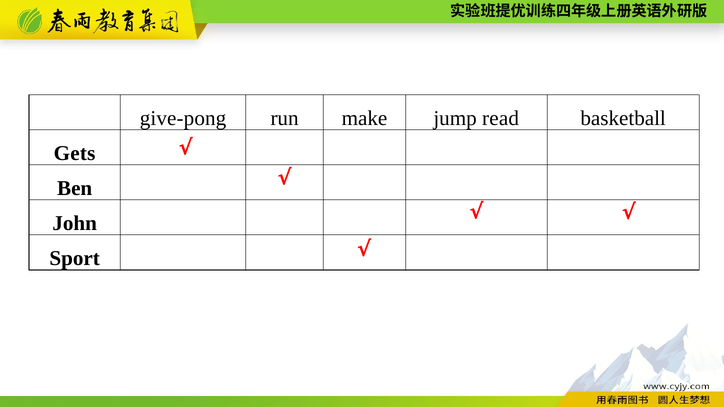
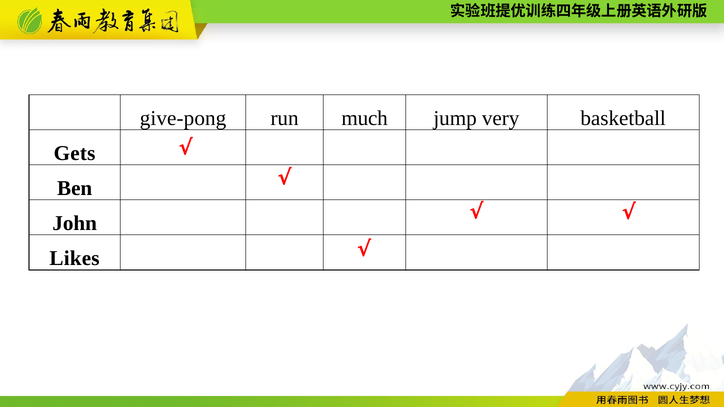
make: make -> much
read: read -> very
Sport: Sport -> Likes
